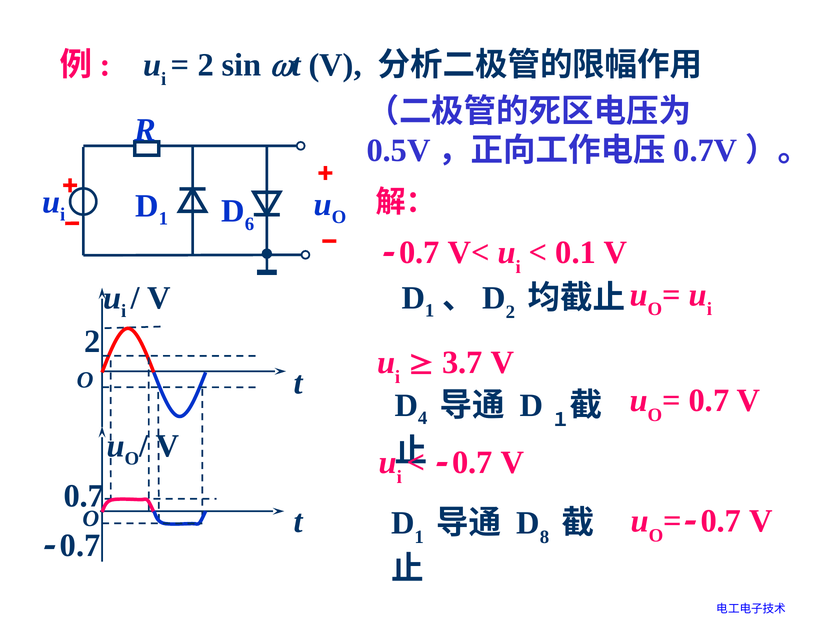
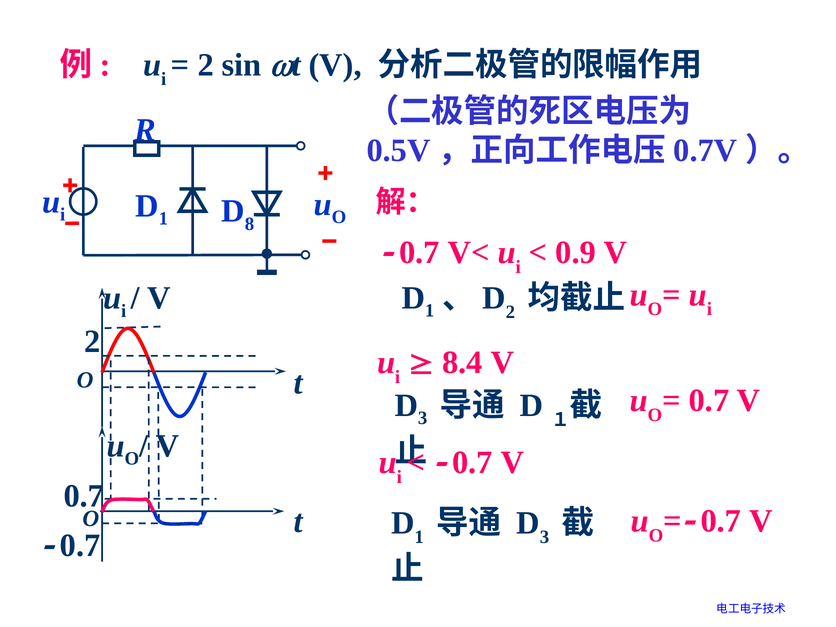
6: 6 -> 8
0.1: 0.1 -> 0.9
3.7: 3.7 -> 8.4
4 at (423, 418): 4 -> 3
8 at (544, 537): 8 -> 3
